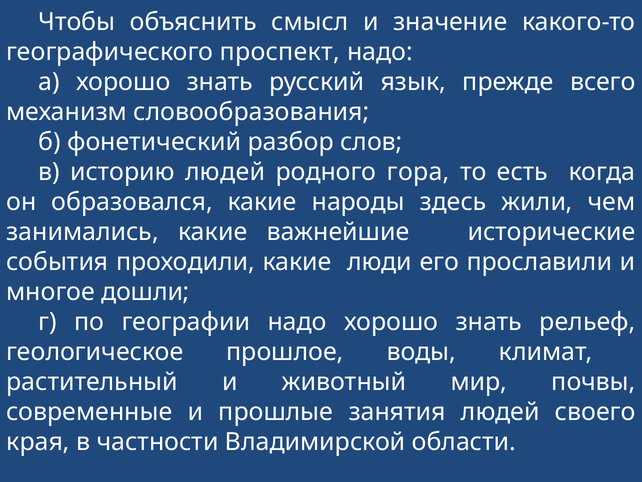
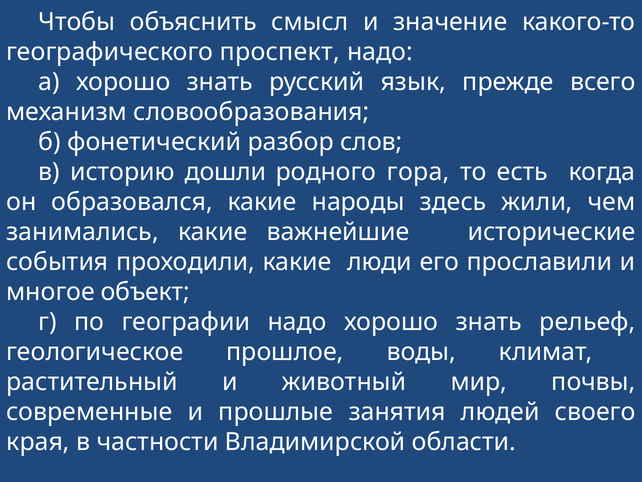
историю людей: людей -> дошли
дошли: дошли -> объект
